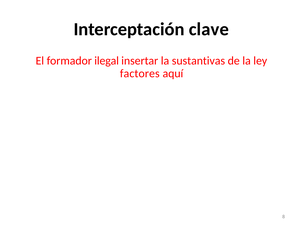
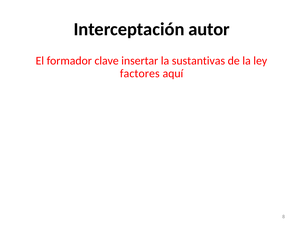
clave: clave -> autor
ilegal: ilegal -> clave
